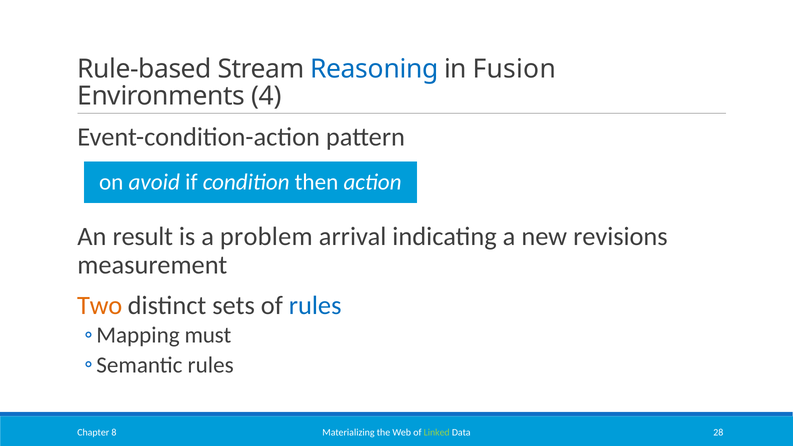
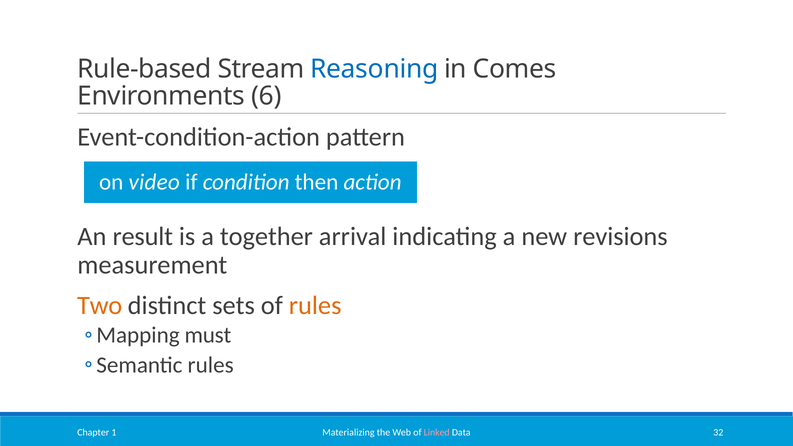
Fusion: Fusion -> Comes
4: 4 -> 6
avoid: avoid -> video
problem: problem -> together
rules at (315, 305) colour: blue -> orange
Linked colour: light green -> pink
28: 28 -> 32
8: 8 -> 1
